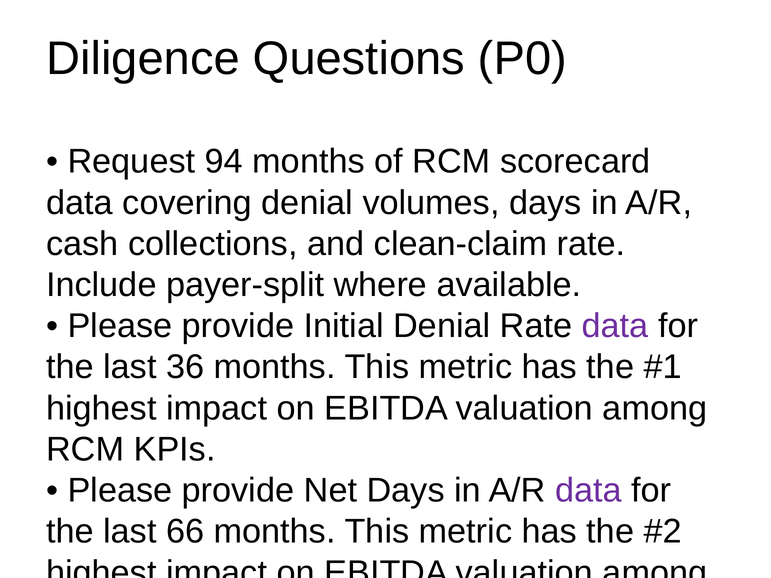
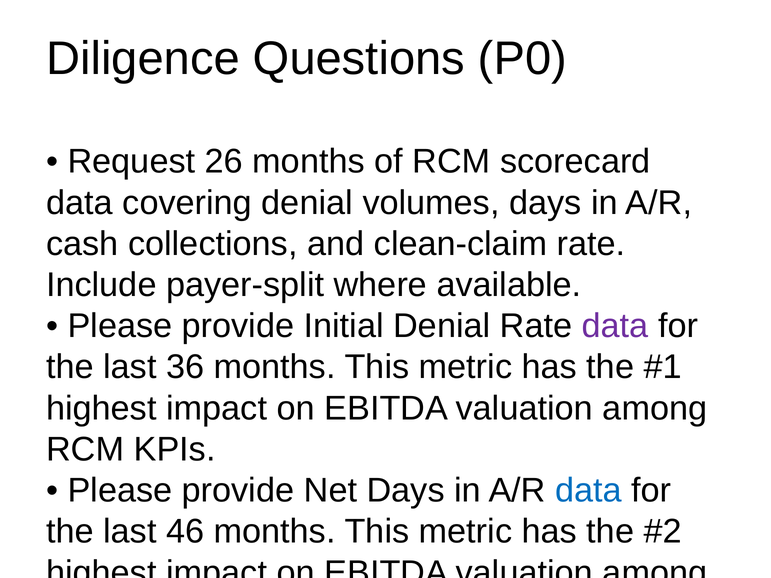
94: 94 -> 26
data at (589, 491) colour: purple -> blue
66: 66 -> 46
